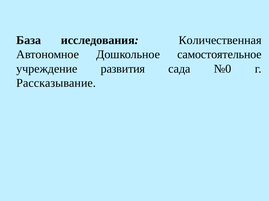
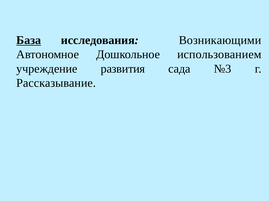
База underline: none -> present
Количественная: Количественная -> Возникающими
самостоятельное: самостоятельное -> использованием
№0: №0 -> №3
